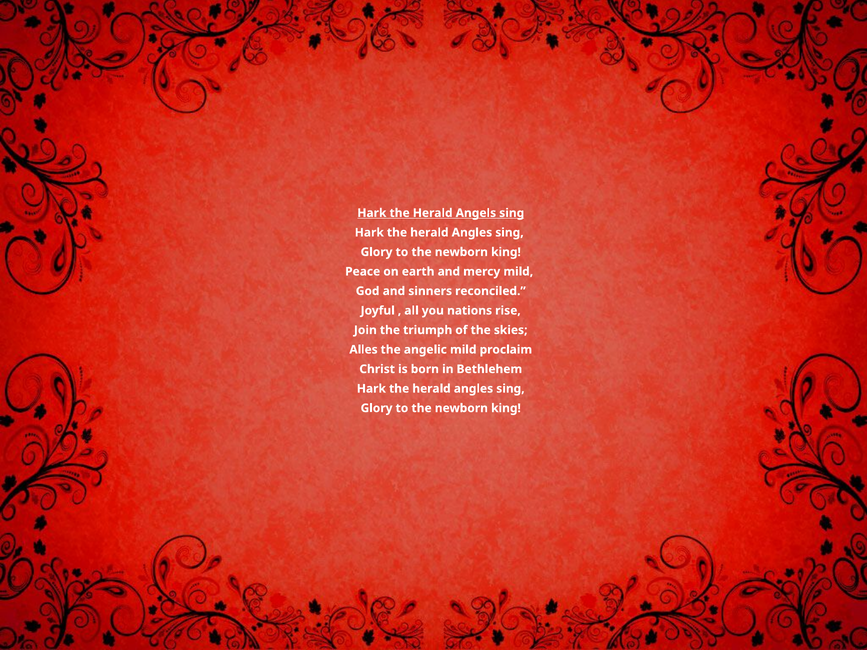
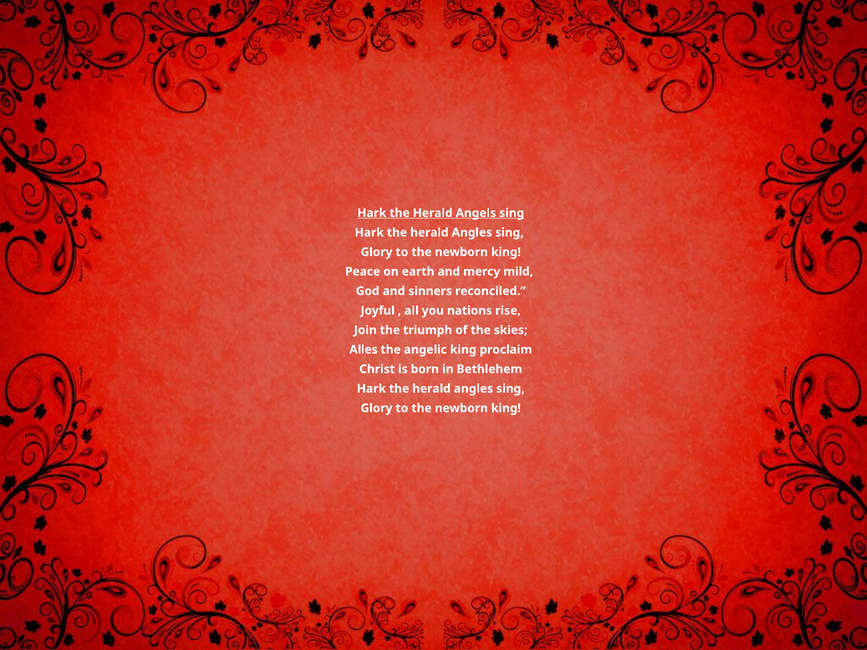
angelic mild: mild -> king
